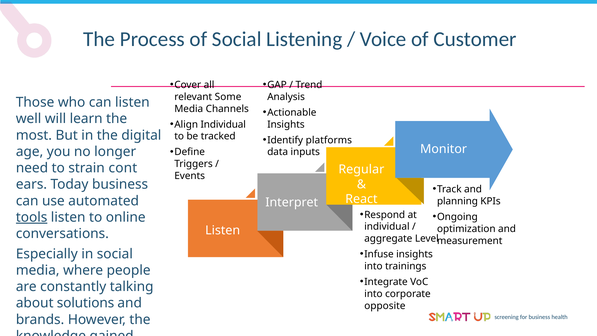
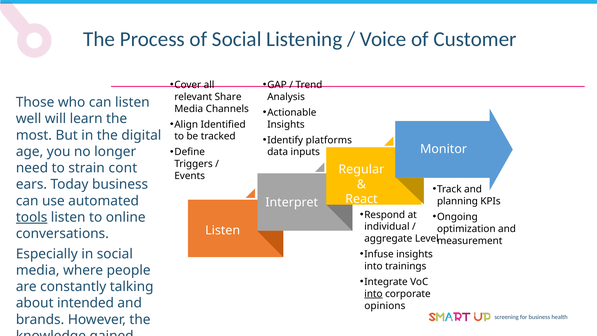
Some: Some -> Share
Align Individual: Individual -> Identified
into at (373, 294) underline: none -> present
solutions: solutions -> intended
opposite: opposite -> opinions
